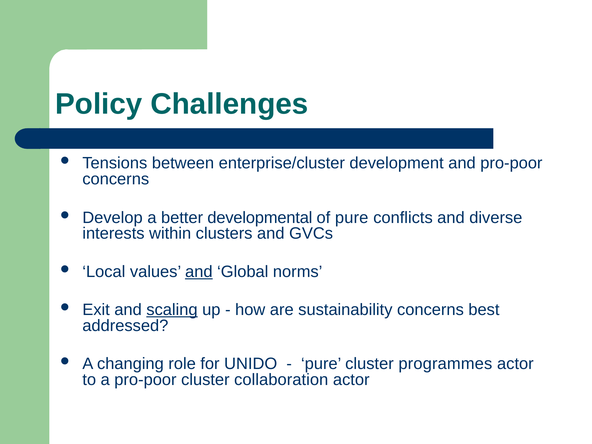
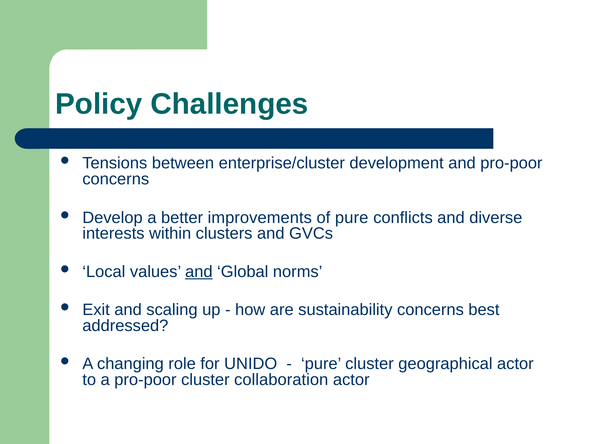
developmental: developmental -> improvements
scaling underline: present -> none
programmes: programmes -> geographical
